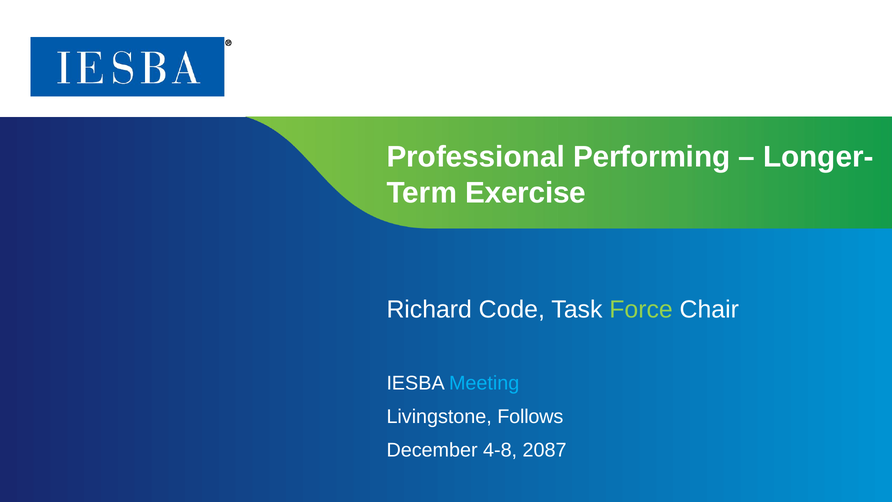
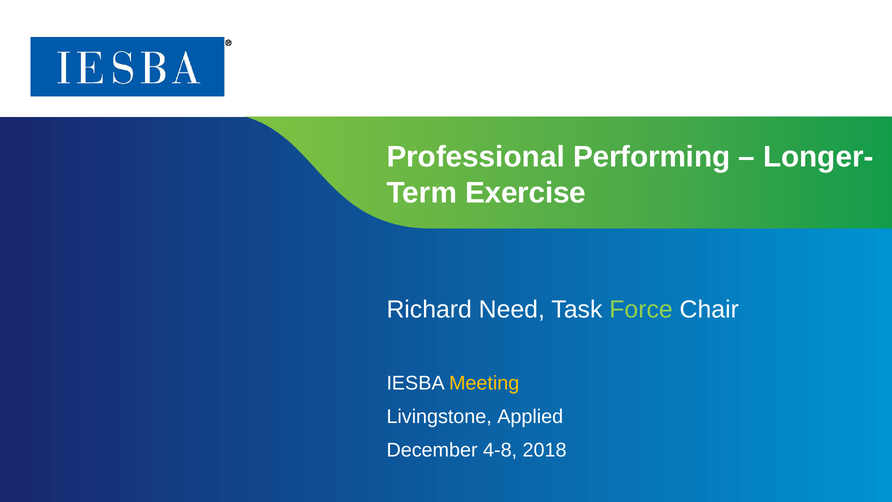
Code: Code -> Need
Meeting colour: light blue -> yellow
Follows: Follows -> Applied
2087: 2087 -> 2018
